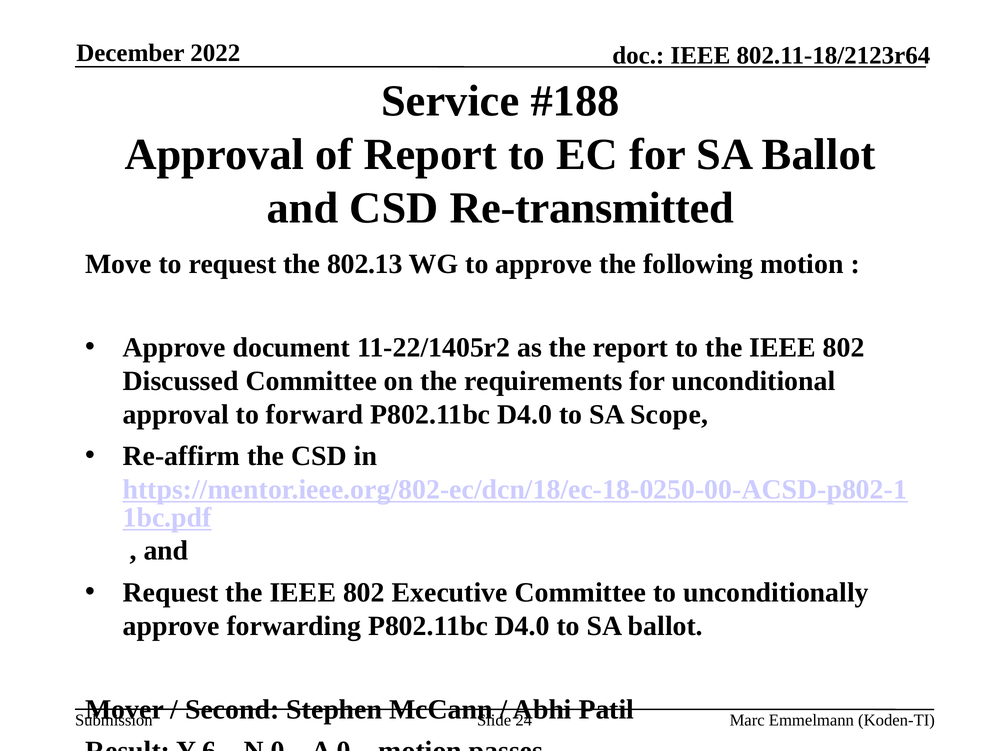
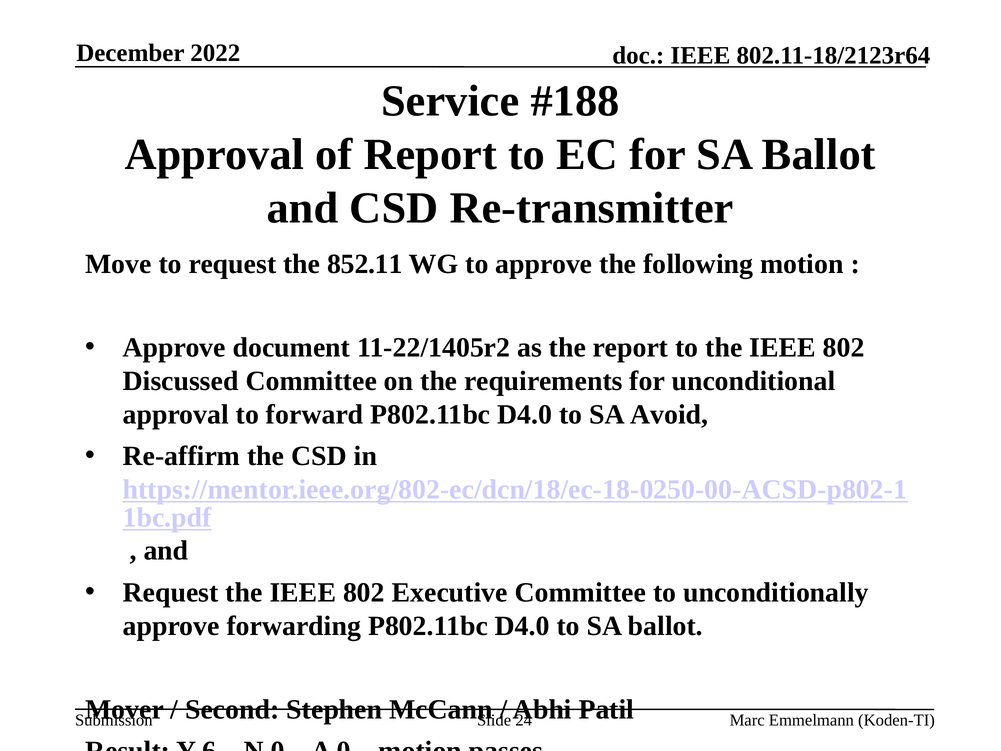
Re-transmitted: Re-transmitted -> Re-transmitter
802.13: 802.13 -> 852.11
Scope: Scope -> Avoid
